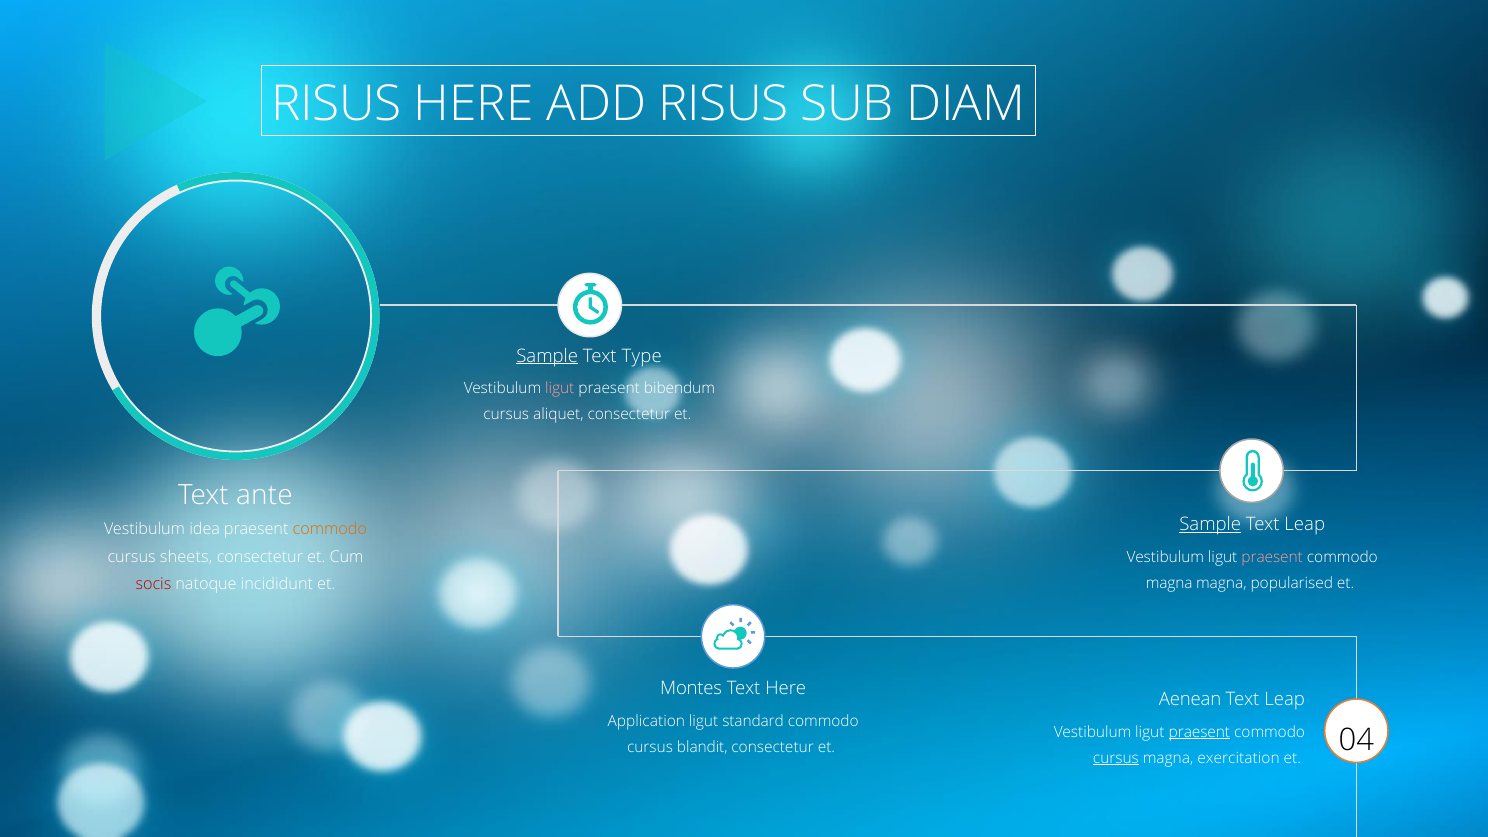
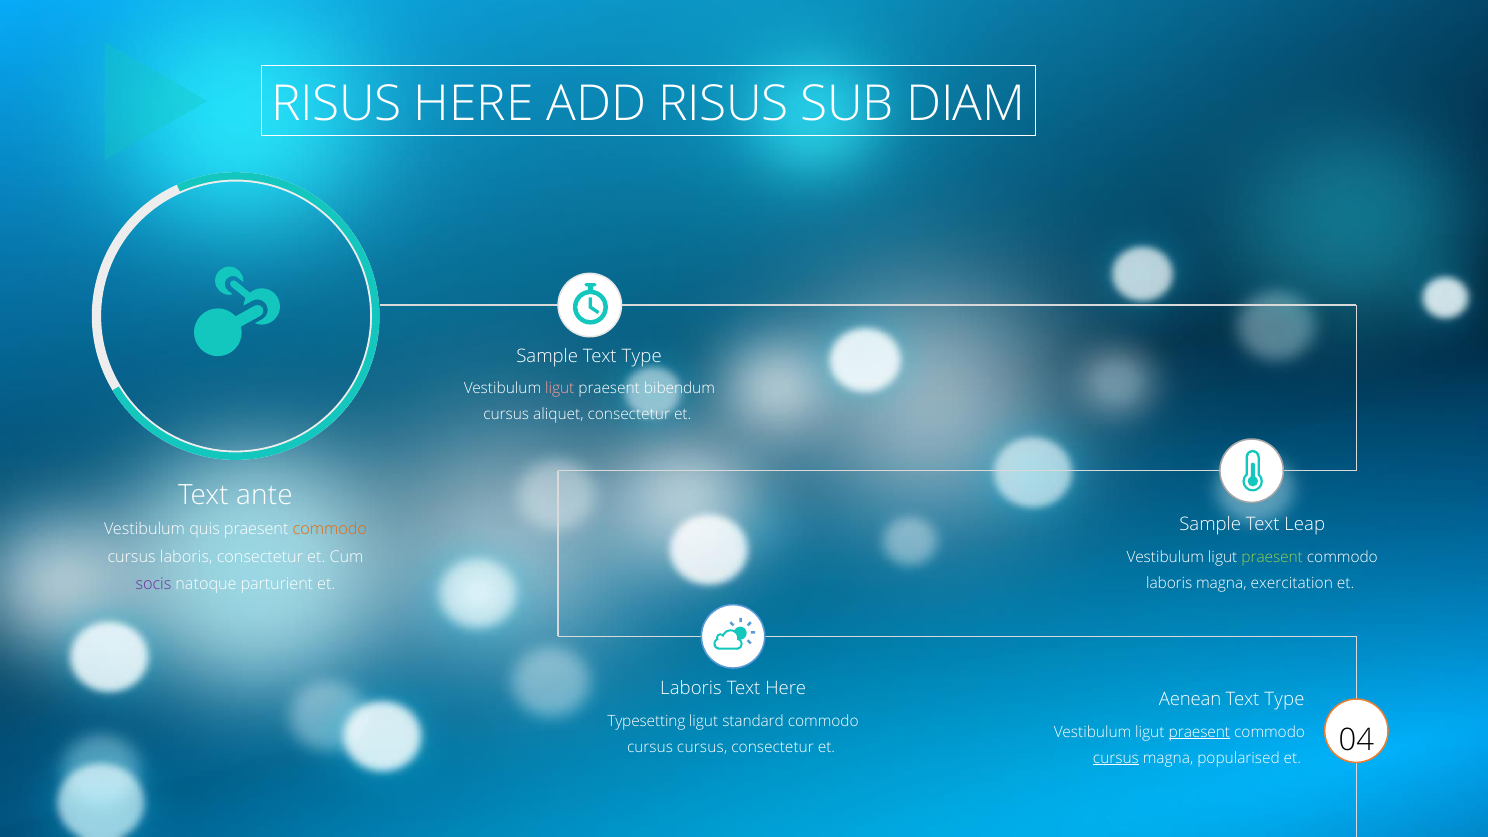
Sample at (547, 356) underline: present -> none
Sample at (1210, 524) underline: present -> none
idea: idea -> quis
cursus sheets: sheets -> laboris
praesent at (1272, 557) colour: pink -> light green
magna at (1169, 583): magna -> laboris
popularised: popularised -> exercitation
socis colour: red -> purple
incididunt: incididunt -> parturient
Montes at (691, 689): Montes -> Laboris
Leap at (1285, 700): Leap -> Type
Application: Application -> Typesetting
cursus blandit: blandit -> cursus
exercitation: exercitation -> popularised
